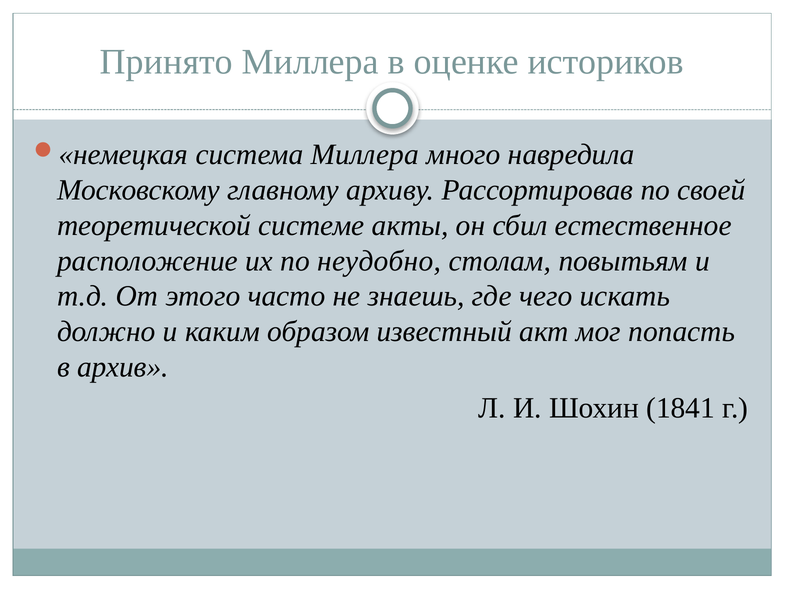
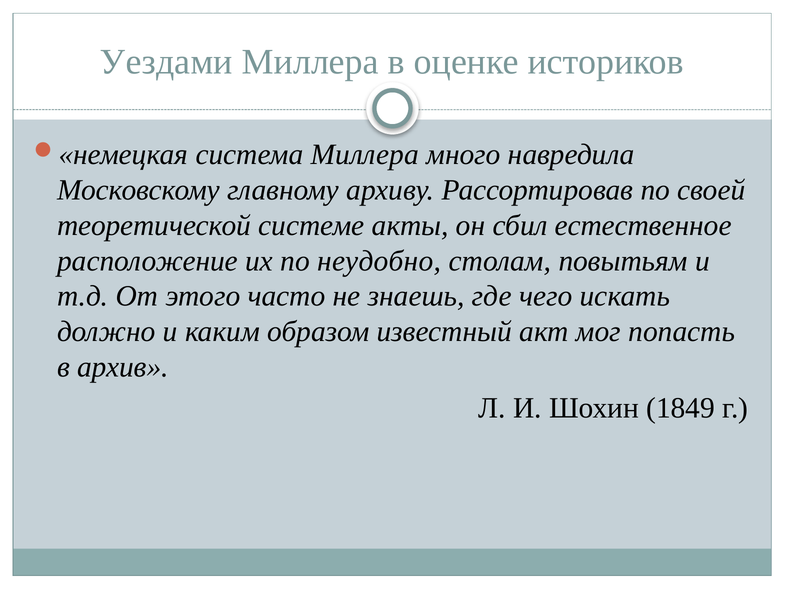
Принято: Принято -> Уездами
1841: 1841 -> 1849
